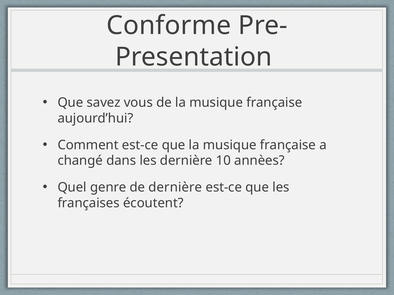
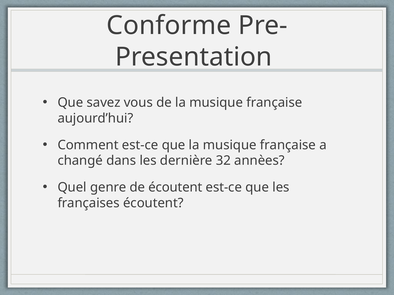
10: 10 -> 32
de dernière: dernière -> écoutent
